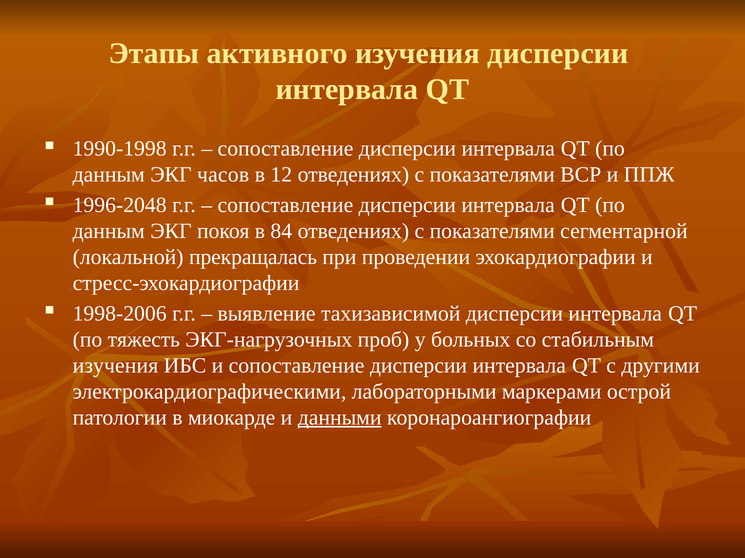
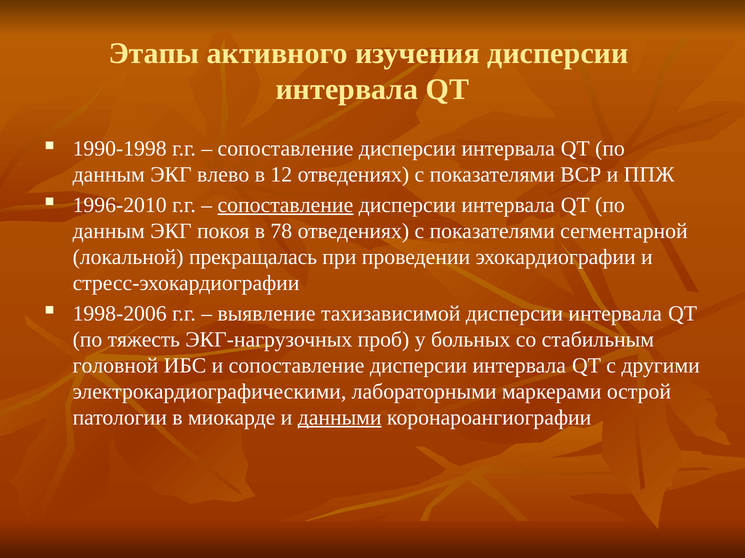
часов: часов -> влево
1996-2048: 1996-2048 -> 1996-2010
сопоставление at (285, 205) underline: none -> present
84: 84 -> 78
изучения at (115, 366): изучения -> головной
